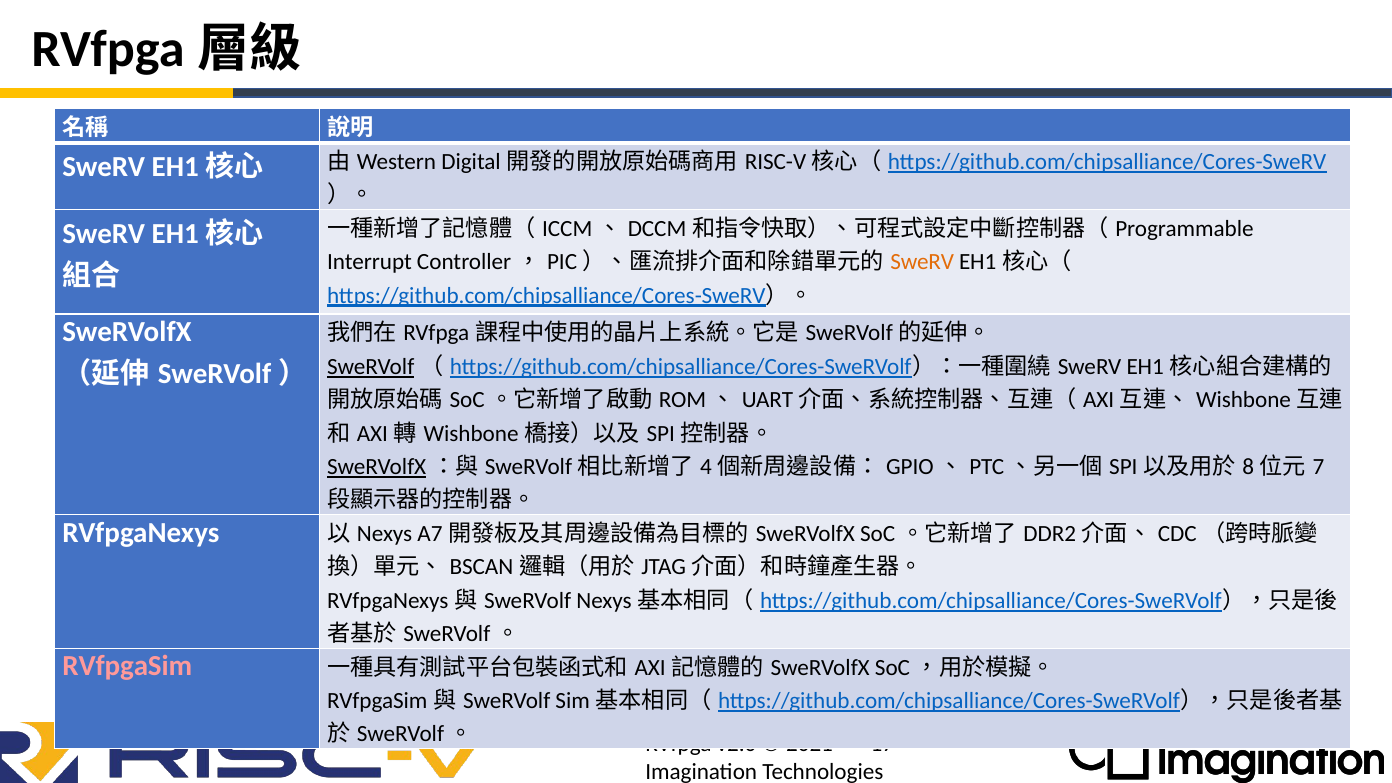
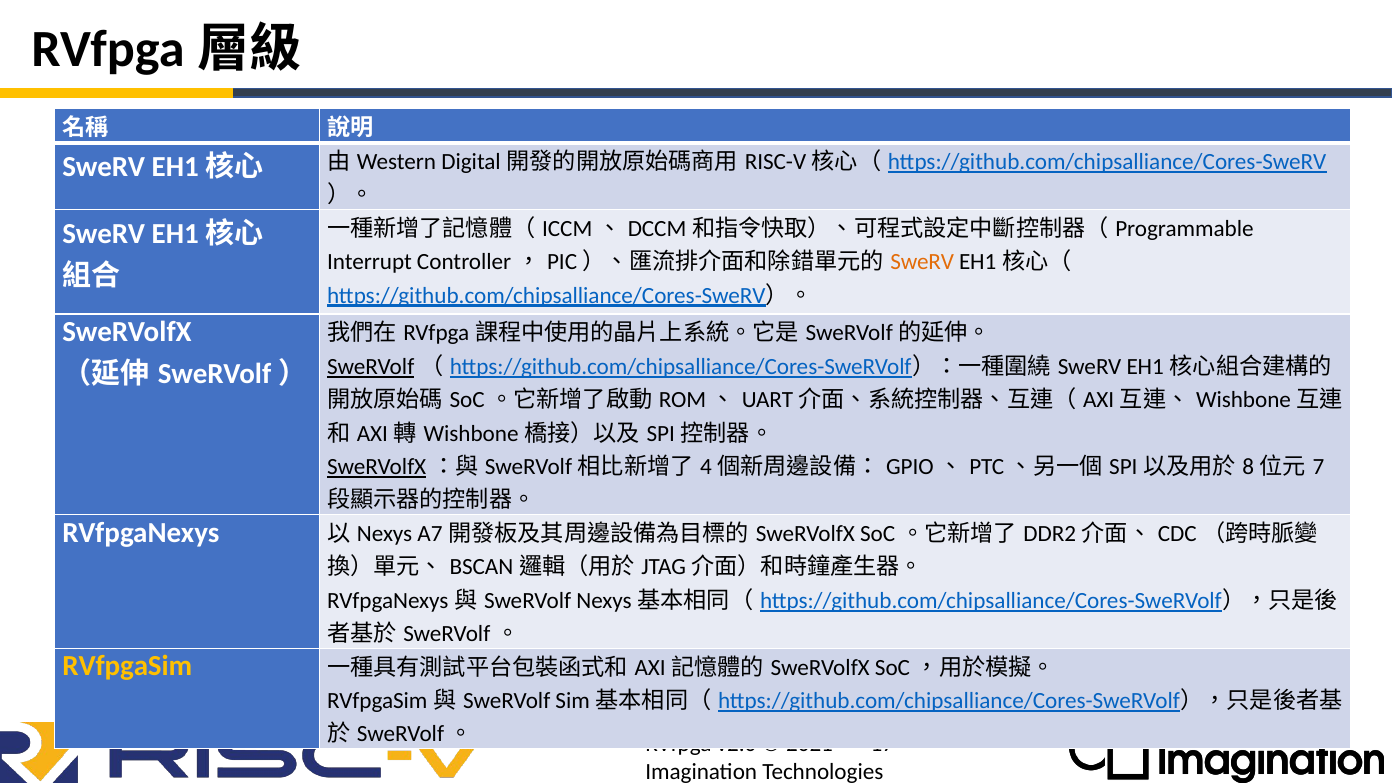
RVfpgaSim at (127, 666) colour: pink -> yellow
